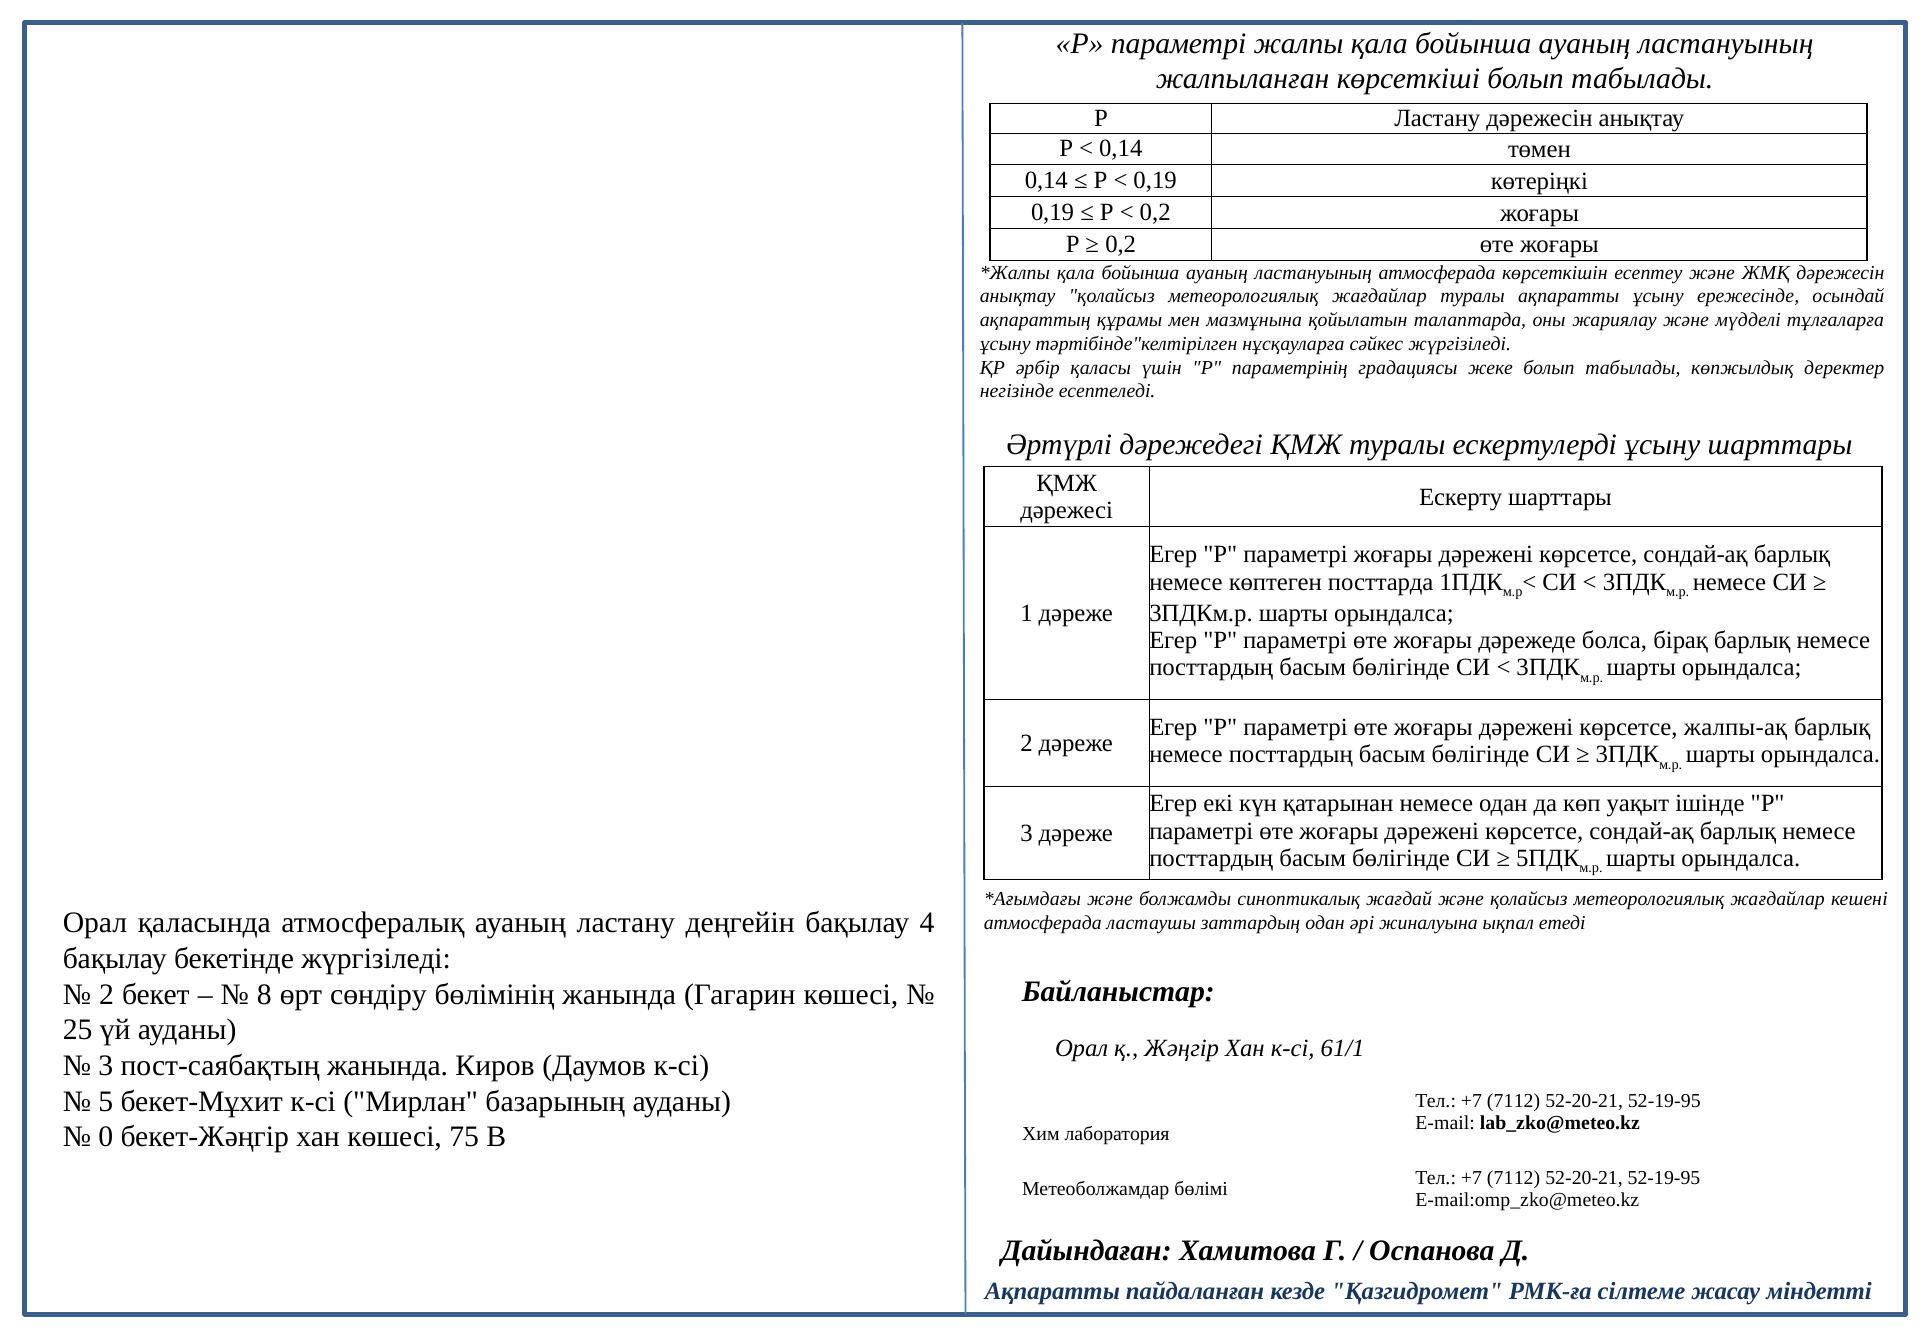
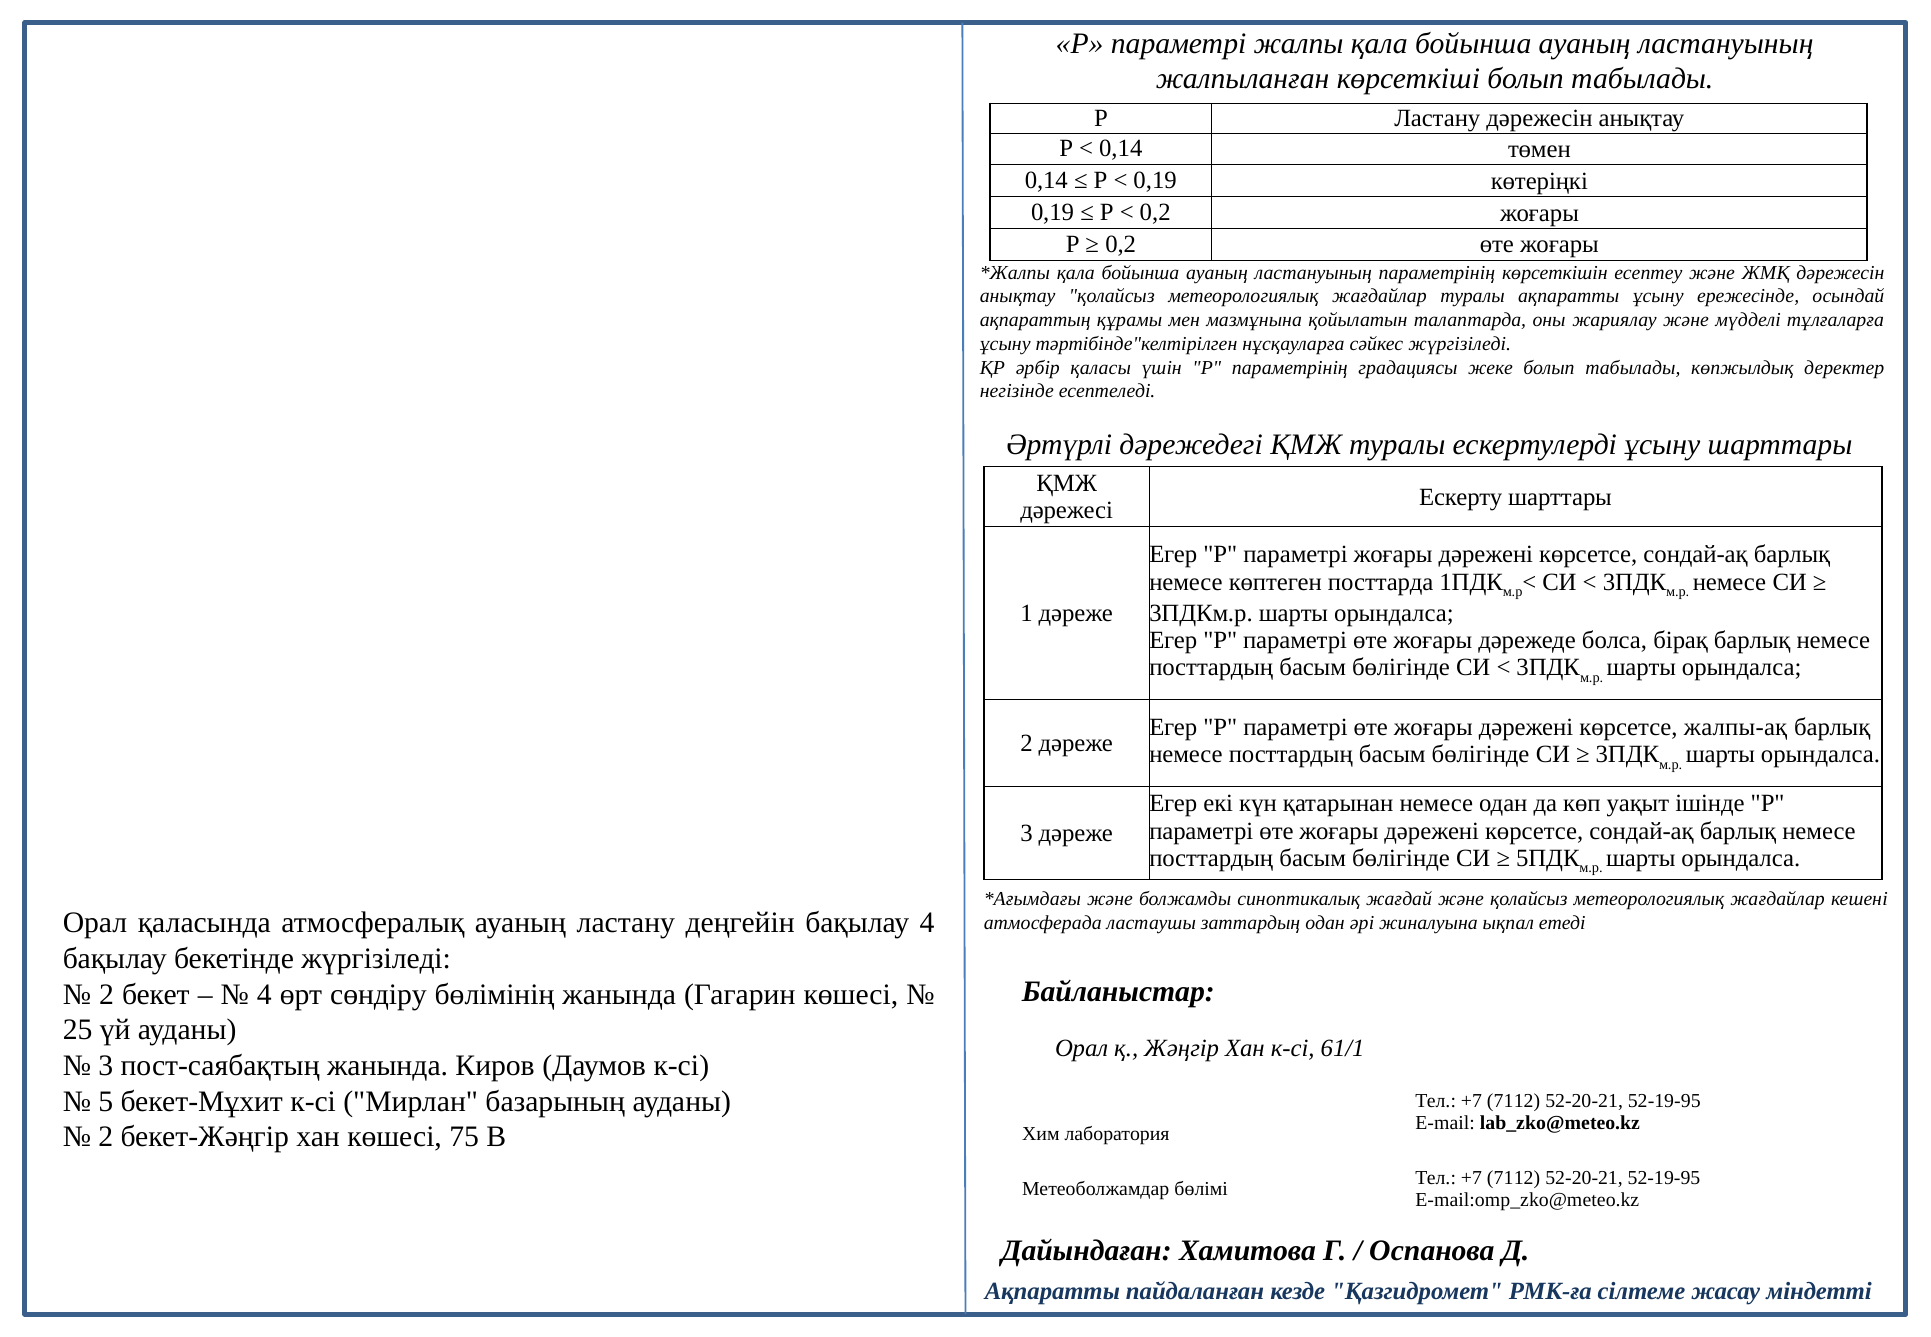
ластануының атмосферада: атмосферада -> параметрінің
8 at (264, 994): 8 -> 4
0 at (106, 1137): 0 -> 2
